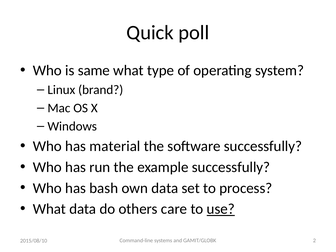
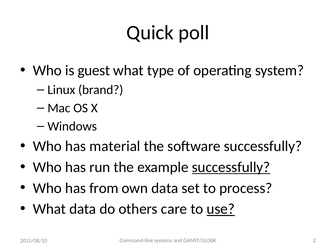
same: same -> guest
successfully at (231, 167) underline: none -> present
bash: bash -> from
